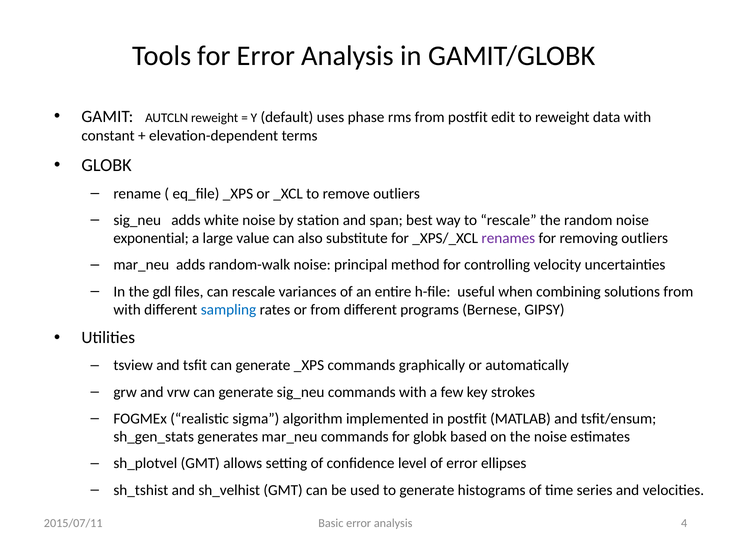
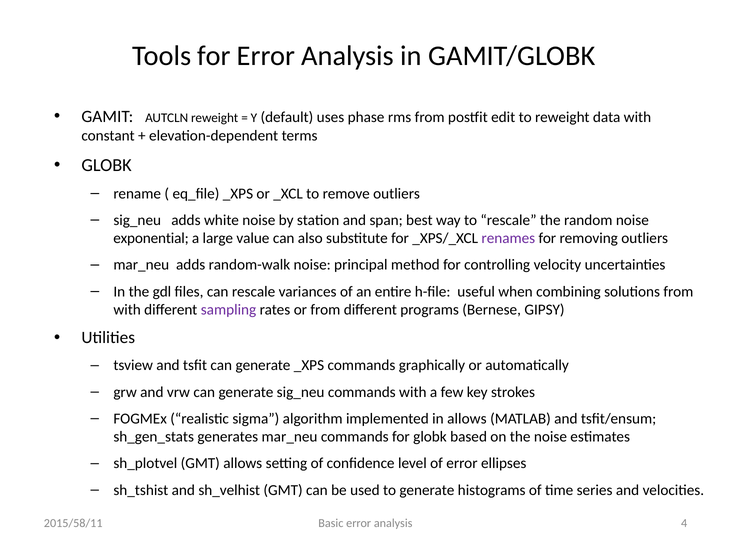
sampling colour: blue -> purple
in postfit: postfit -> allows
2015/07/11: 2015/07/11 -> 2015/58/11
